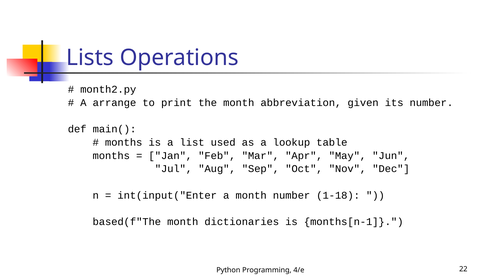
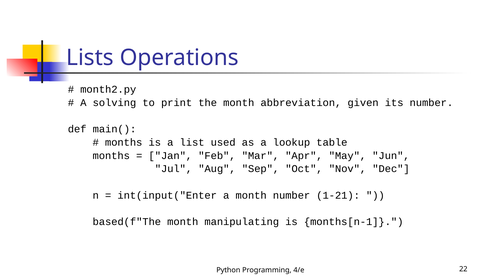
arrange: arrange -> solving
1-18: 1-18 -> 1-21
dictionaries: dictionaries -> manipulating
